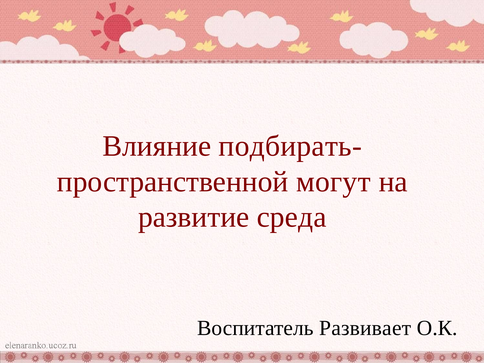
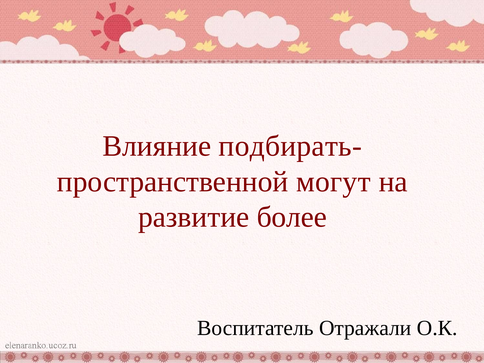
среда: среда -> более
Развивает: Развивает -> Отражали
